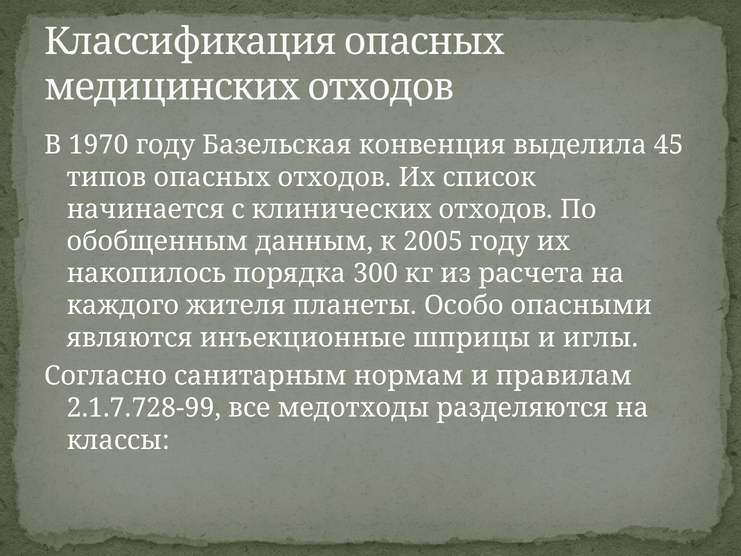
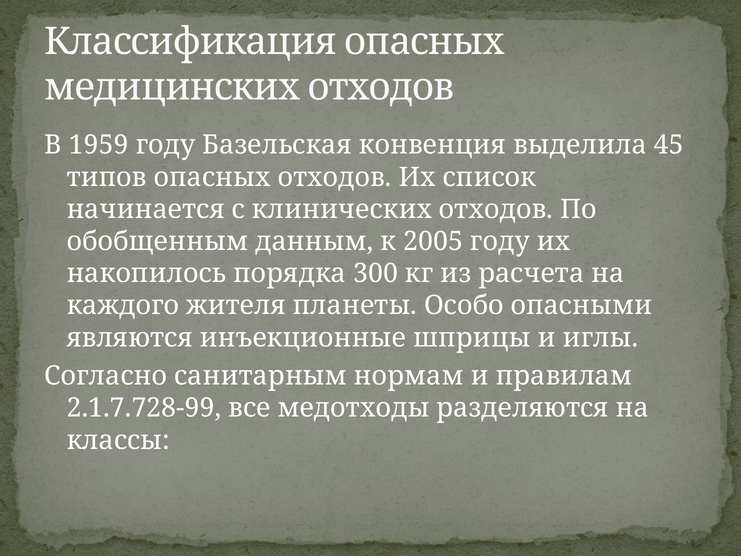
1970: 1970 -> 1959
